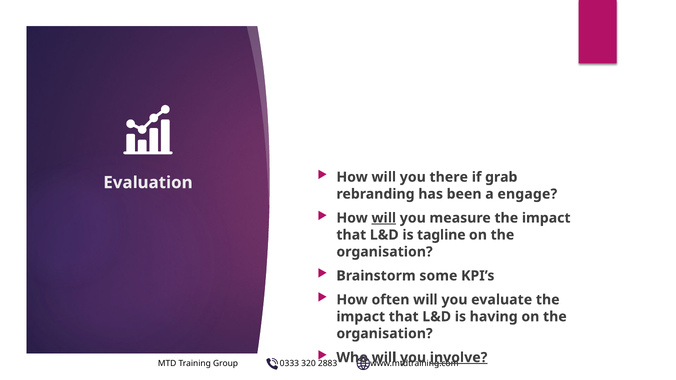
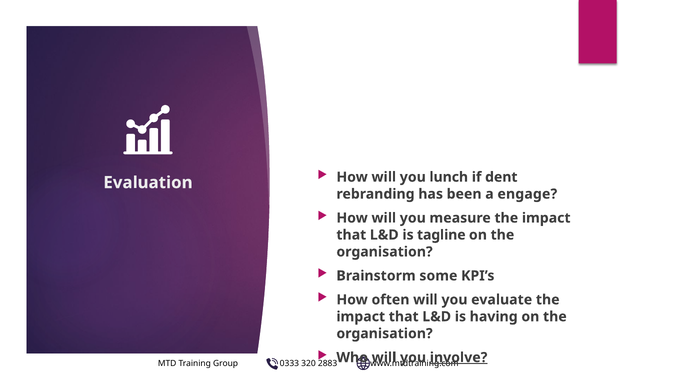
there: there -> lunch
grab: grab -> dent
will at (384, 218) underline: present -> none
